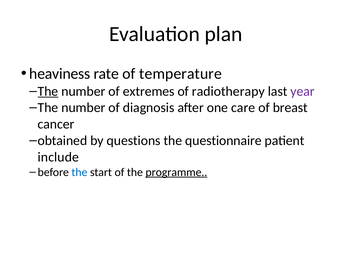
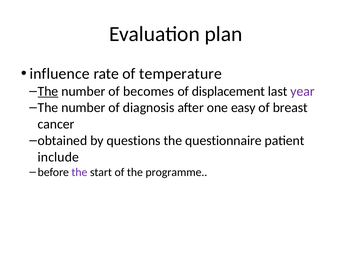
heaviness: heaviness -> influence
extremes: extremes -> becomes
radiotherapy: radiotherapy -> displacement
care: care -> easy
the at (79, 172) colour: blue -> purple
programme underline: present -> none
